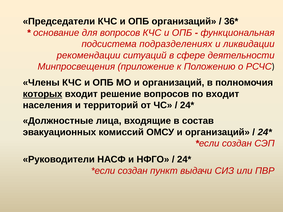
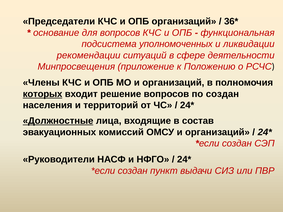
подразделениях: подразделениях -> уполномоченных
по входит: входит -> создан
Должностные underline: none -> present
